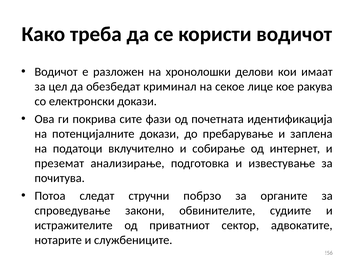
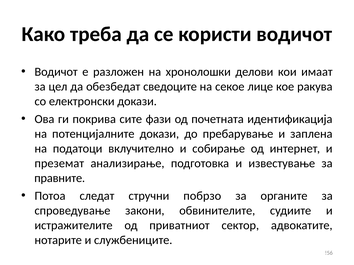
криминал: криминал -> сведоците
почитува: почитува -> правните
